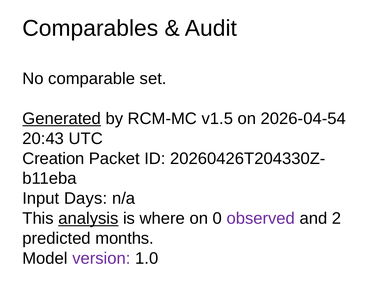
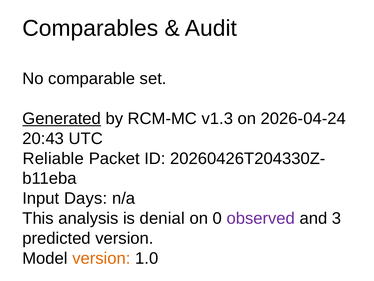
v1.5: v1.5 -> v1.3
2026-04-54: 2026-04-54 -> 2026-04-24
Creation: Creation -> Reliable
analysis underline: present -> none
where: where -> denial
2: 2 -> 3
predicted months: months -> version
version at (101, 258) colour: purple -> orange
